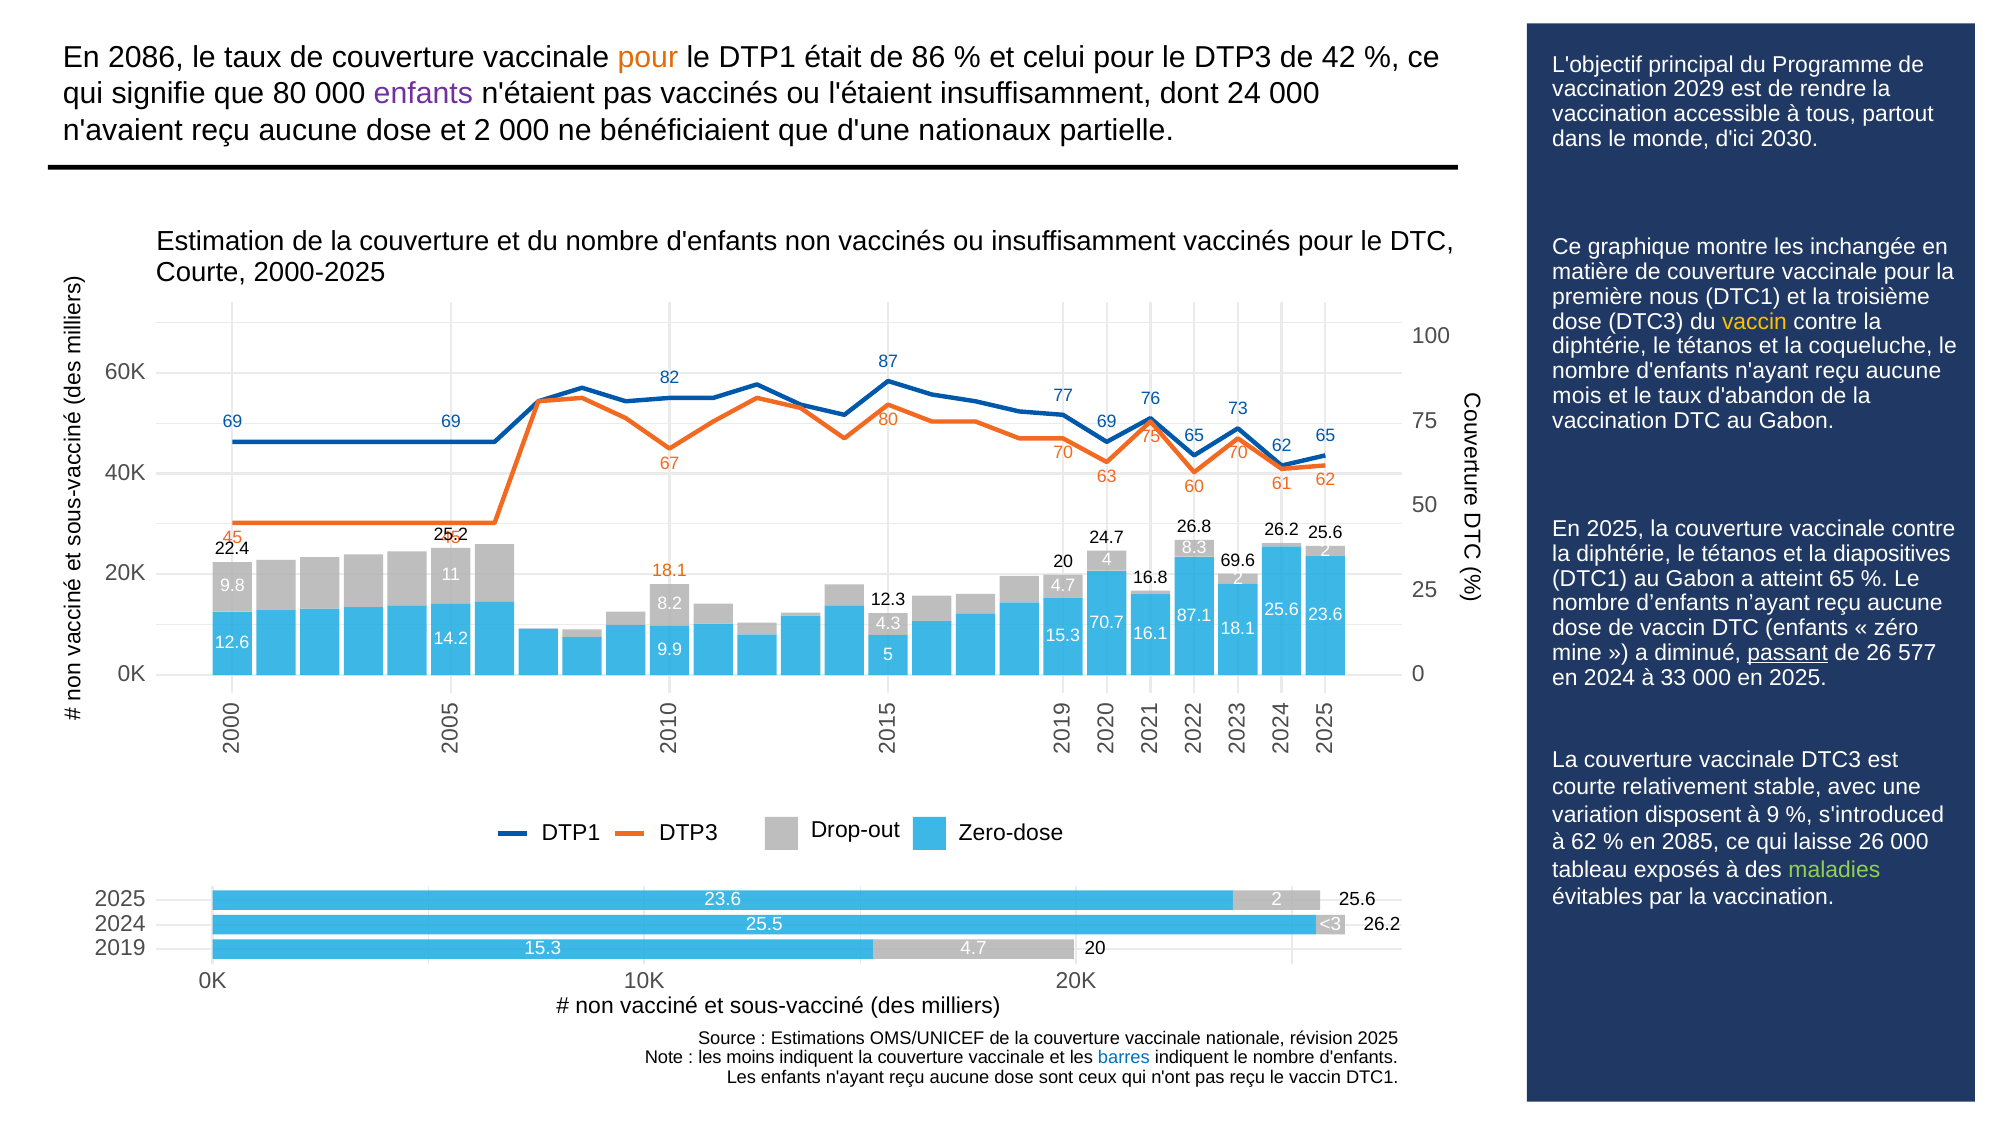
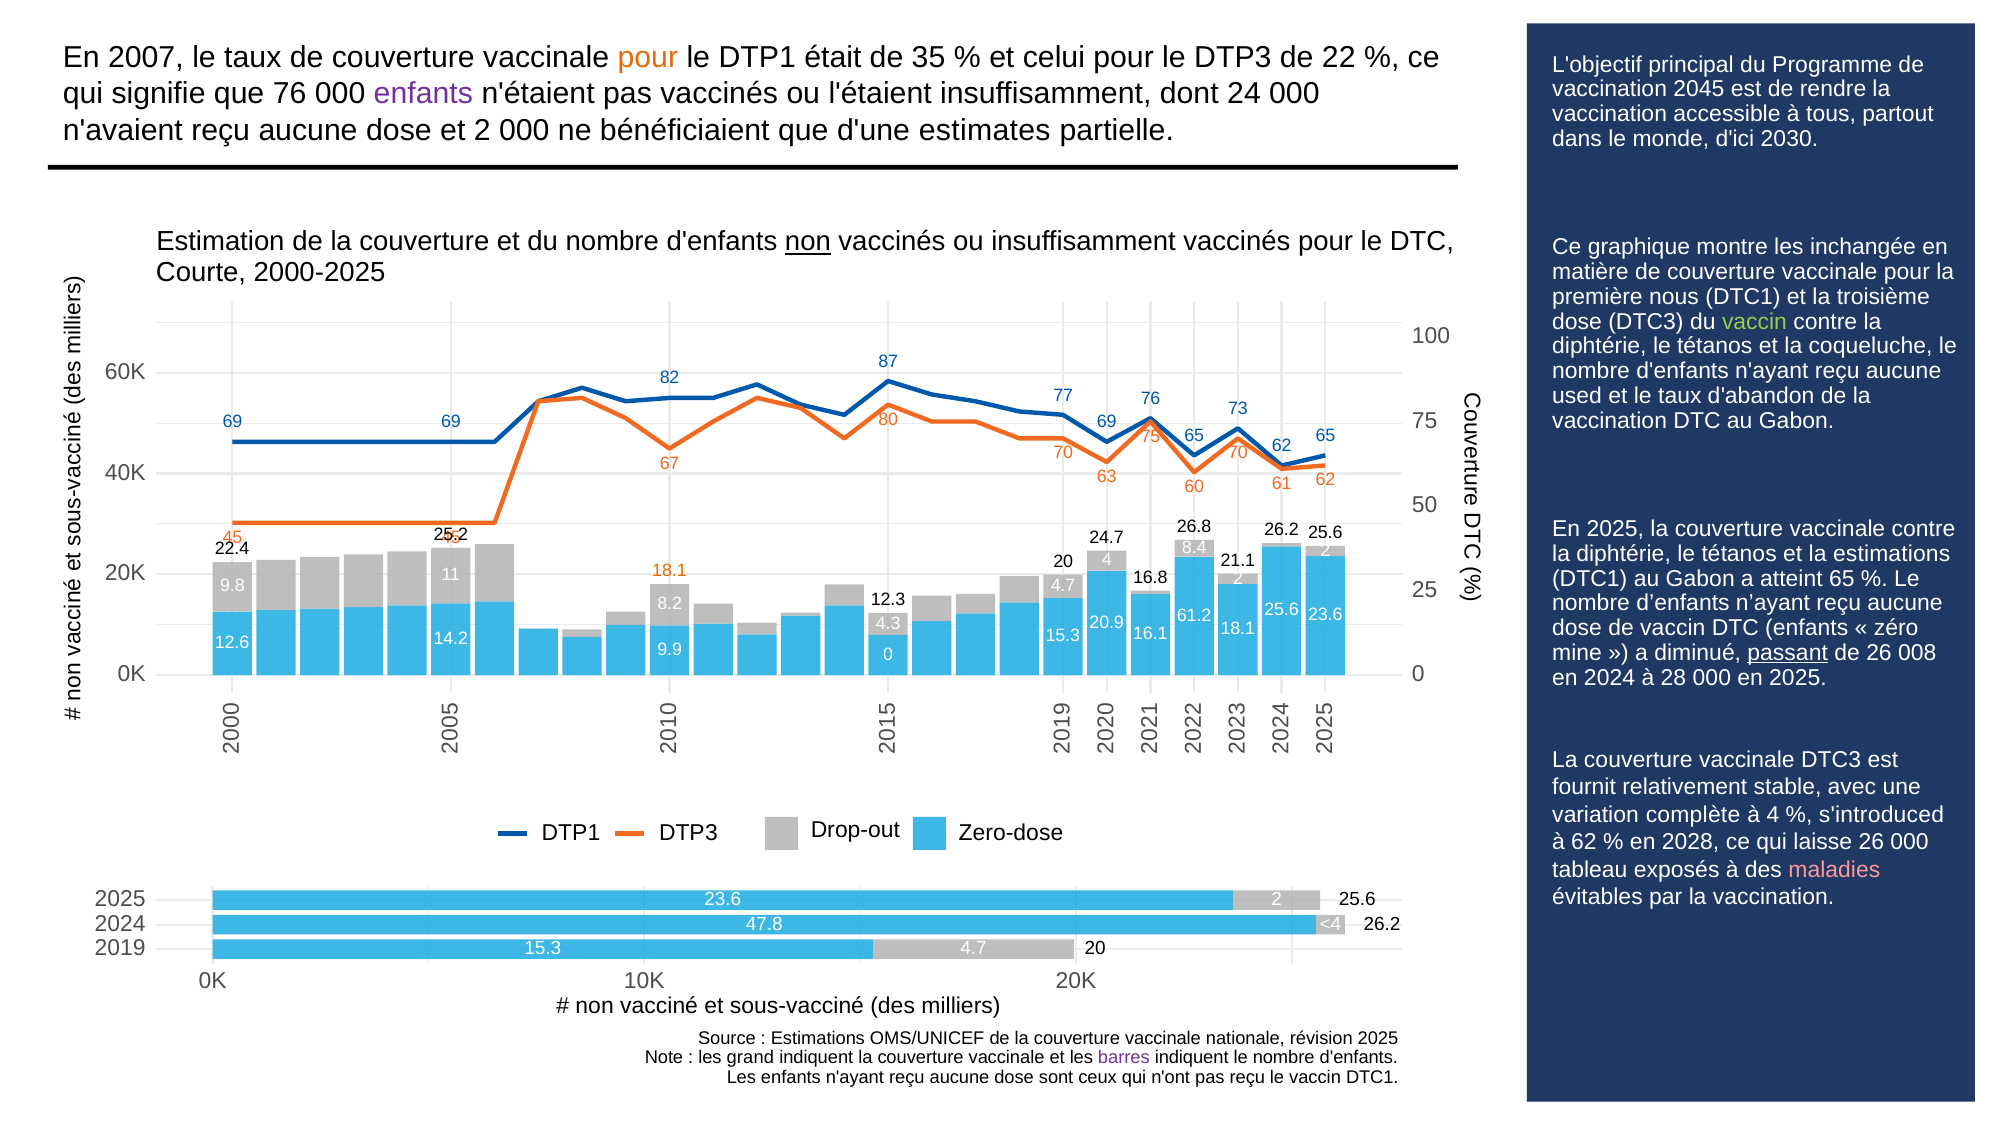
2086: 2086 -> 2007
86: 86 -> 35
42: 42 -> 22
2029: 2029 -> 2045
que 80: 80 -> 76
nationaux: nationaux -> estimates
non at (808, 242) underline: none -> present
vaccin at (1754, 322) colour: yellow -> light green
mois: mois -> used
8.3: 8.3 -> 8.4
la diapositives: diapositives -> estimations
69.6: 69.6 -> 21.1
87.1: 87.1 -> 61.2
70.7: 70.7 -> 20.9
9.9 5: 5 -> 0
577: 577 -> 008
33: 33 -> 28
courte at (1584, 787): courte -> fournit
disposent: disposent -> complète
à 9: 9 -> 4
2085: 2085 -> 2028
maladies colour: light green -> pink
25.5: 25.5 -> 47.8
<3: <3 -> <4
moins: moins -> grand
barres colour: blue -> purple
